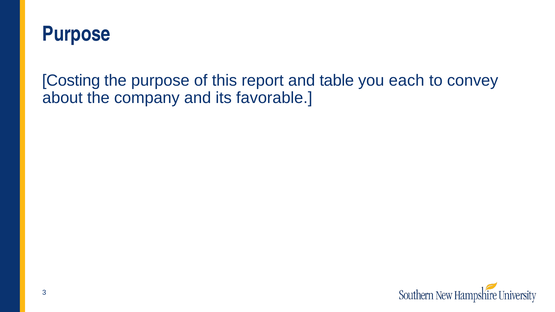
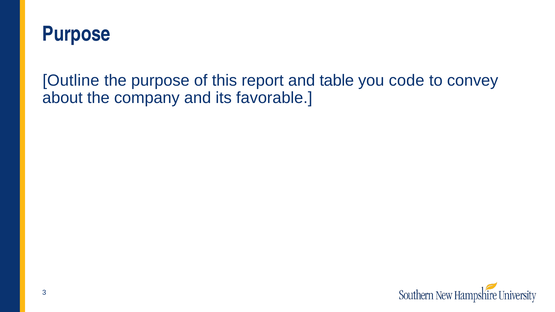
Costing: Costing -> Outline
each: each -> code
